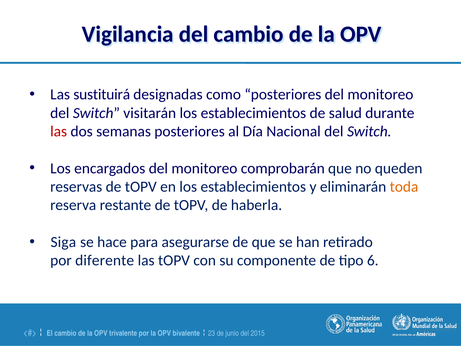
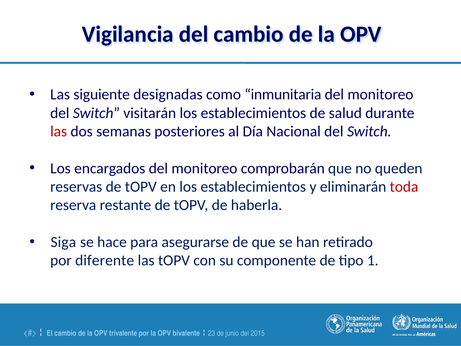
sustituirá: sustituirá -> siguiente
como posteriores: posteriores -> inmunitaria
toda colour: orange -> red
6: 6 -> 1
